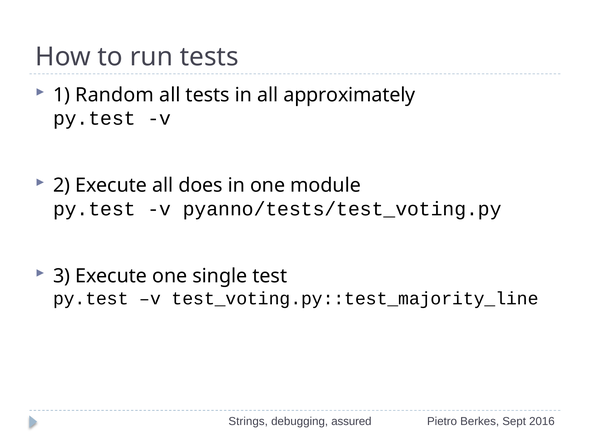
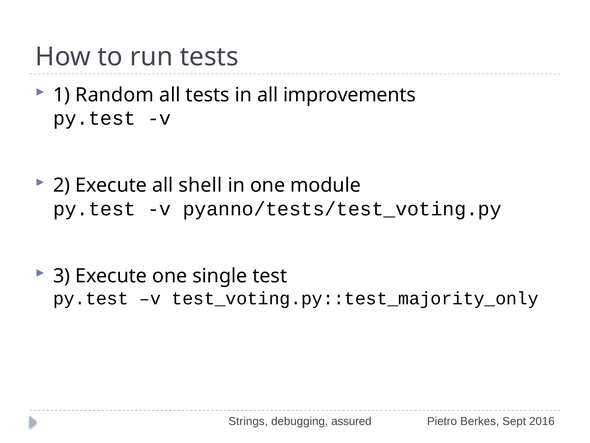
approximately: approximately -> improvements
does: does -> shell
test_voting.py::test_majority_line: test_voting.py::test_majority_line -> test_voting.py::test_majority_only
